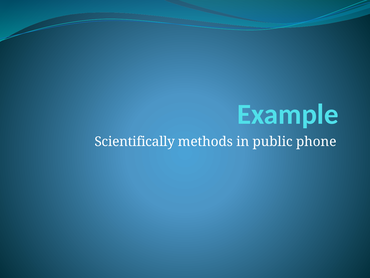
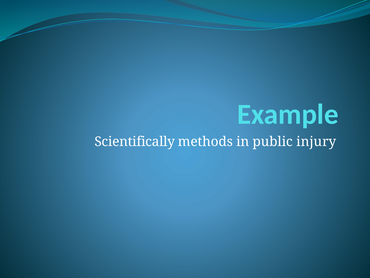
phone: phone -> injury
